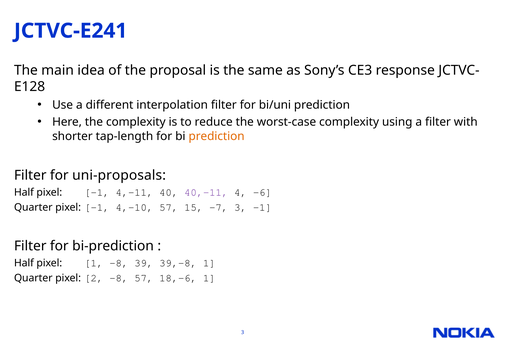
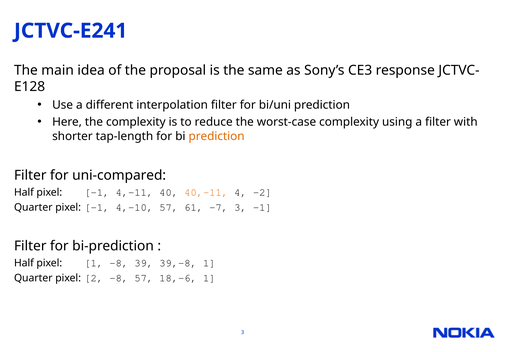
uni-proposals: uni-proposals -> uni-compared
40,-11 colour: purple -> orange
-6: -6 -> -2
15: 15 -> 61
